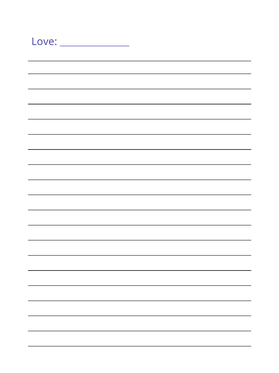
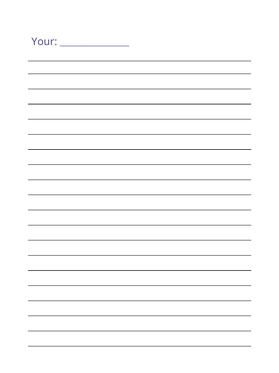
Love: Love -> Your
